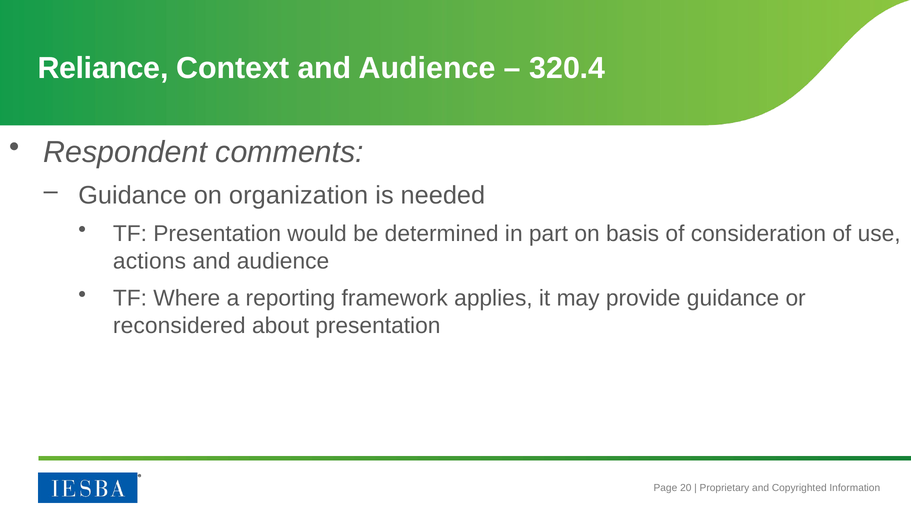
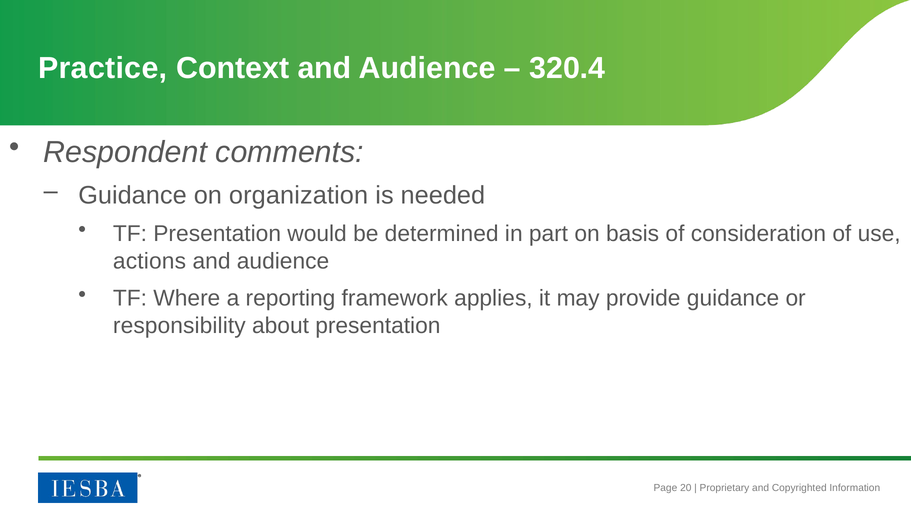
Reliance: Reliance -> Practice
reconsidered: reconsidered -> responsibility
